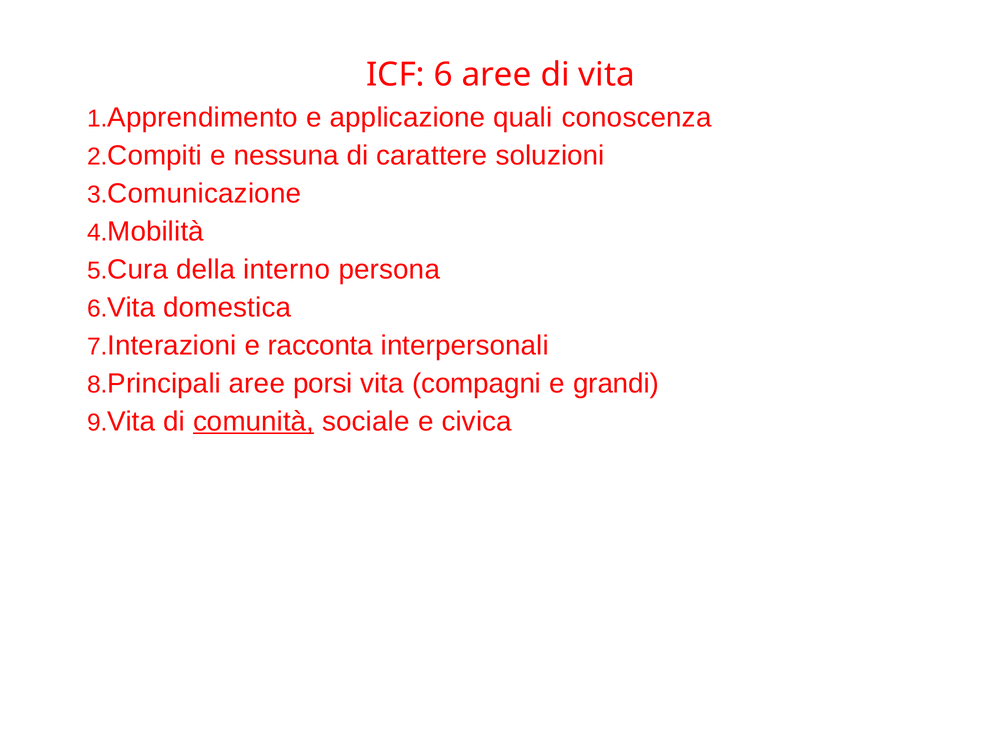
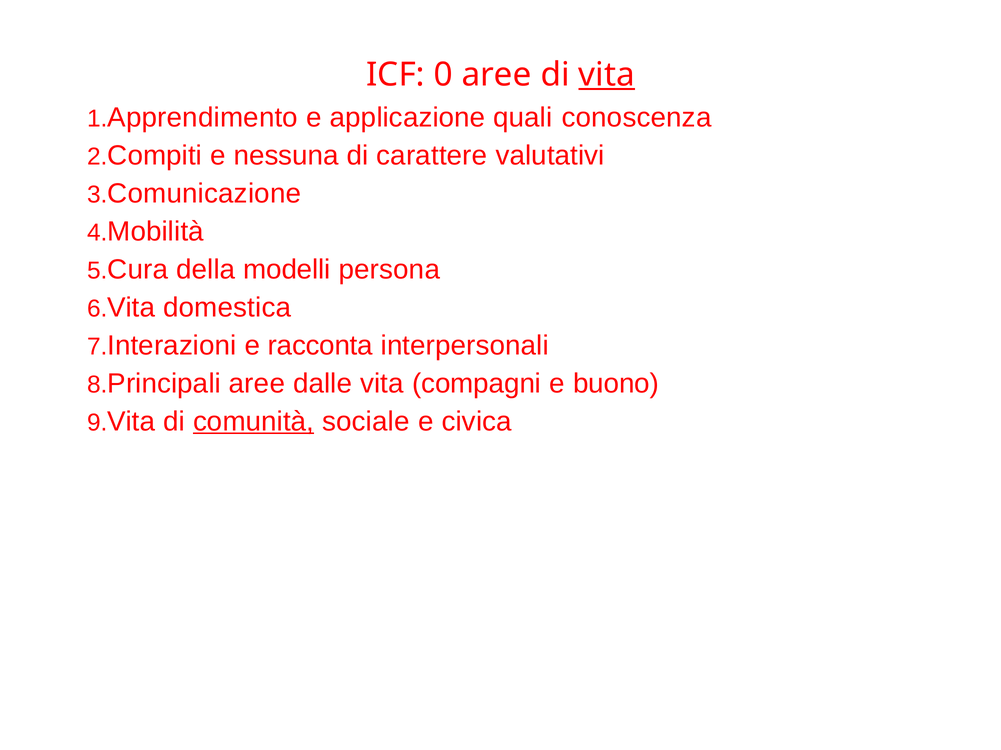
6: 6 -> 0
vita at (607, 75) underline: none -> present
soluzioni: soluzioni -> valutativi
interno: interno -> modelli
porsi: porsi -> dalle
grandi: grandi -> buono
